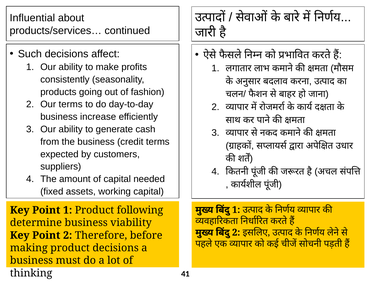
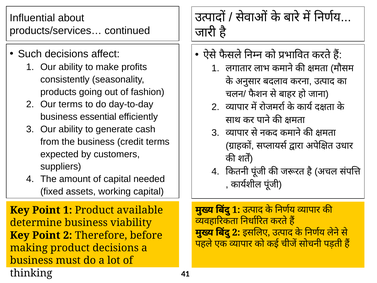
increase: increase -> essential
following: following -> available
